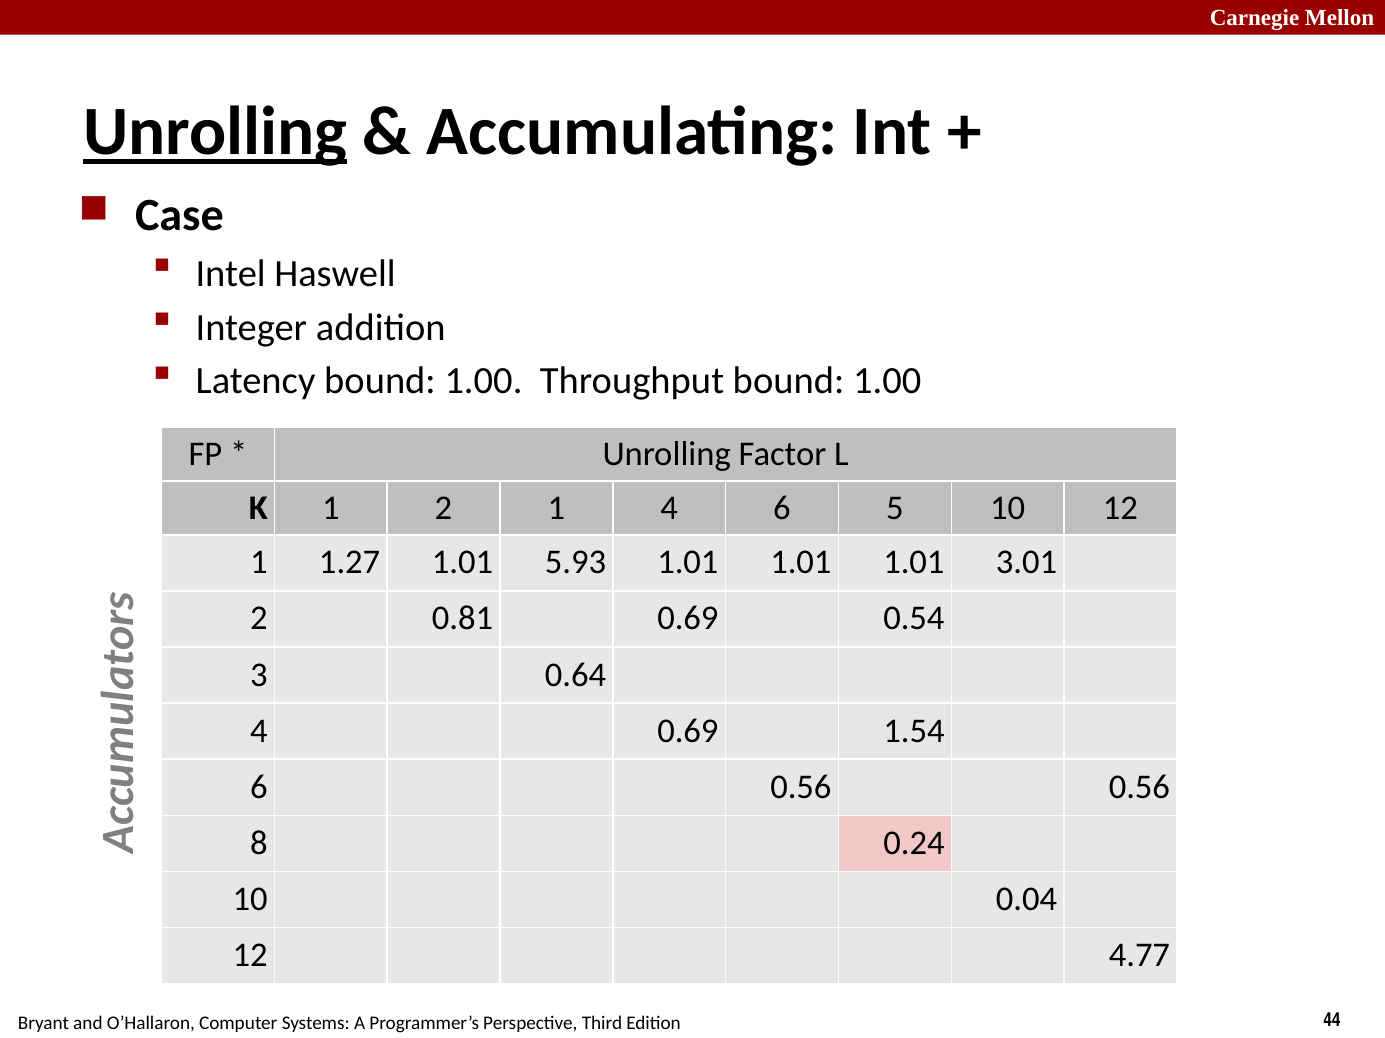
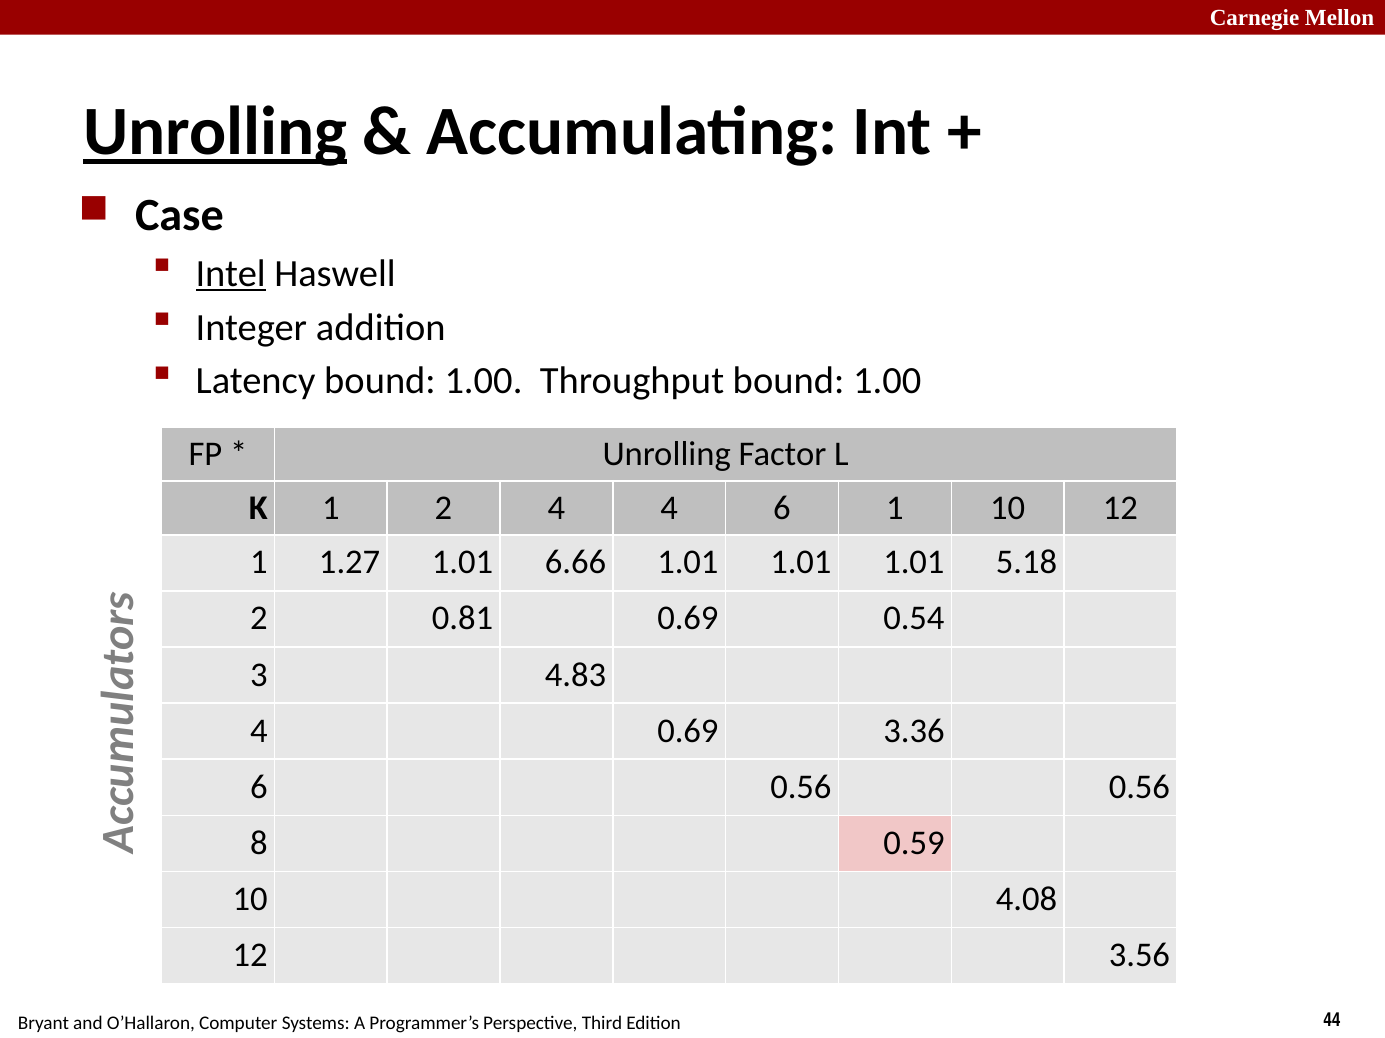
Intel underline: none -> present
2 1: 1 -> 4
6 5: 5 -> 1
5.93: 5.93 -> 6.66
3.01: 3.01 -> 5.18
0.64: 0.64 -> 4.83
1.54: 1.54 -> 3.36
0.24: 0.24 -> 0.59
0.04: 0.04 -> 4.08
4.77: 4.77 -> 3.56
